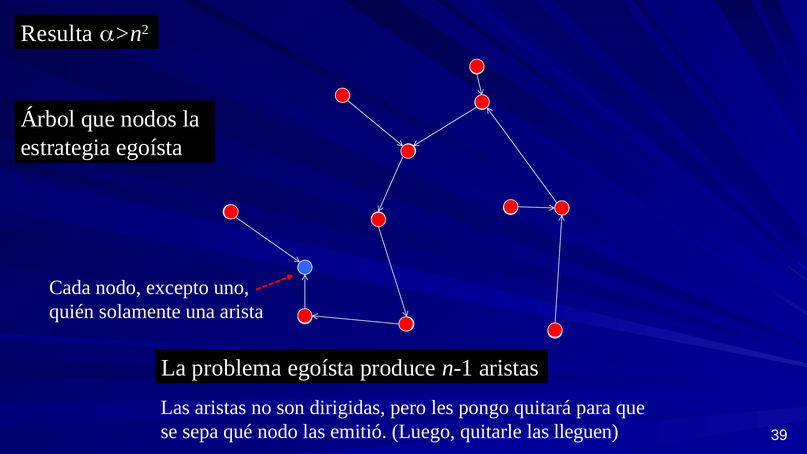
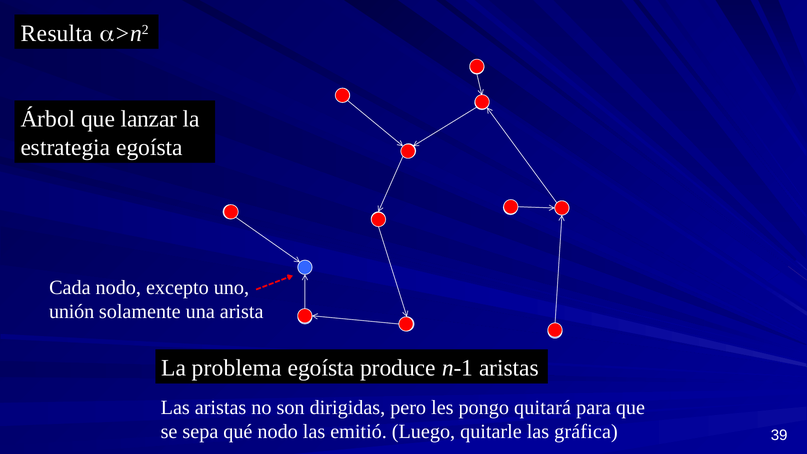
nodos: nodos -> lanzar
quién: quién -> unión
lleguen: lleguen -> gráfica
